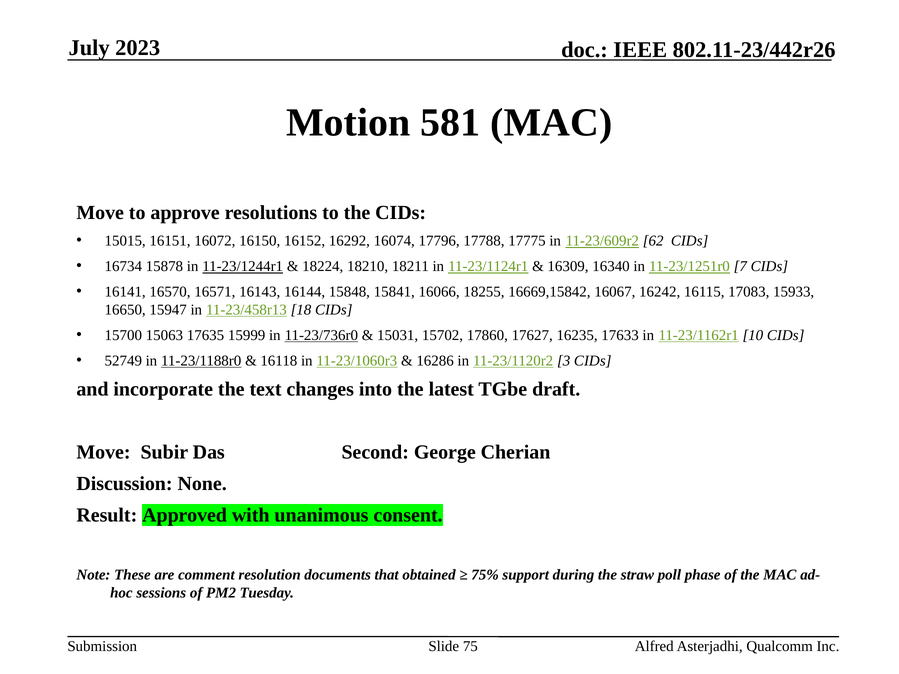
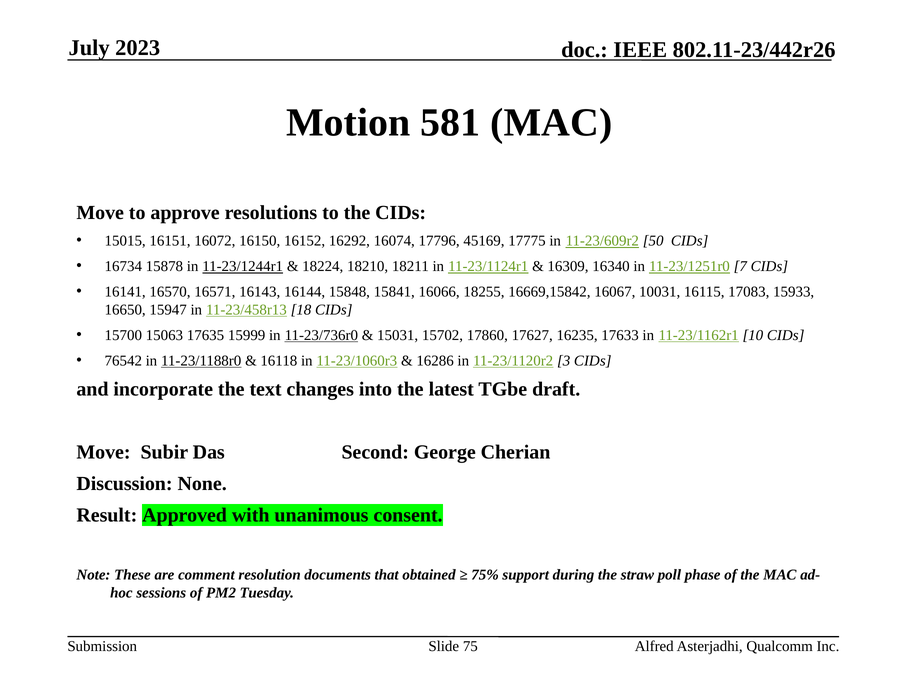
17788: 17788 -> 45169
62: 62 -> 50
16242: 16242 -> 10031
52749: 52749 -> 76542
